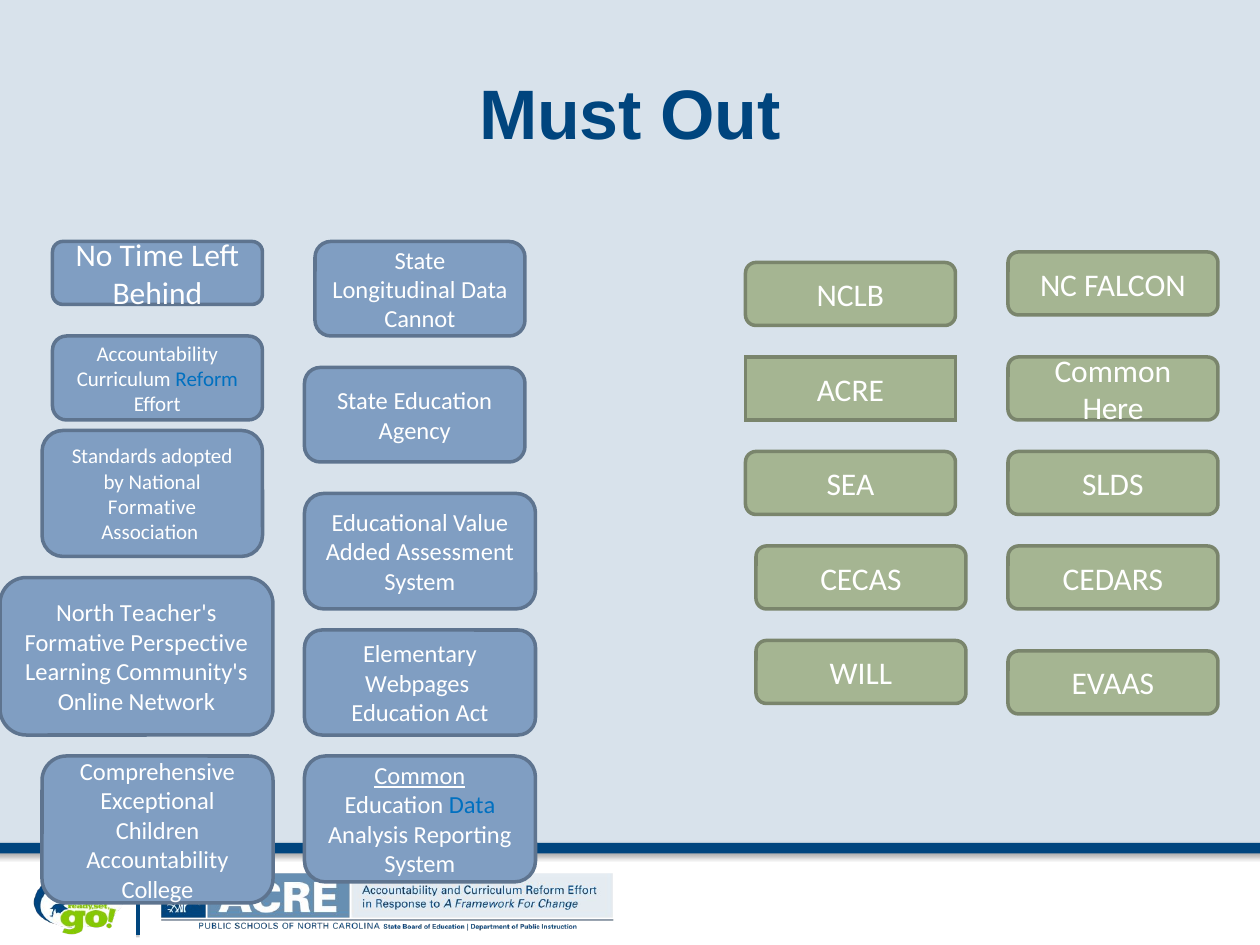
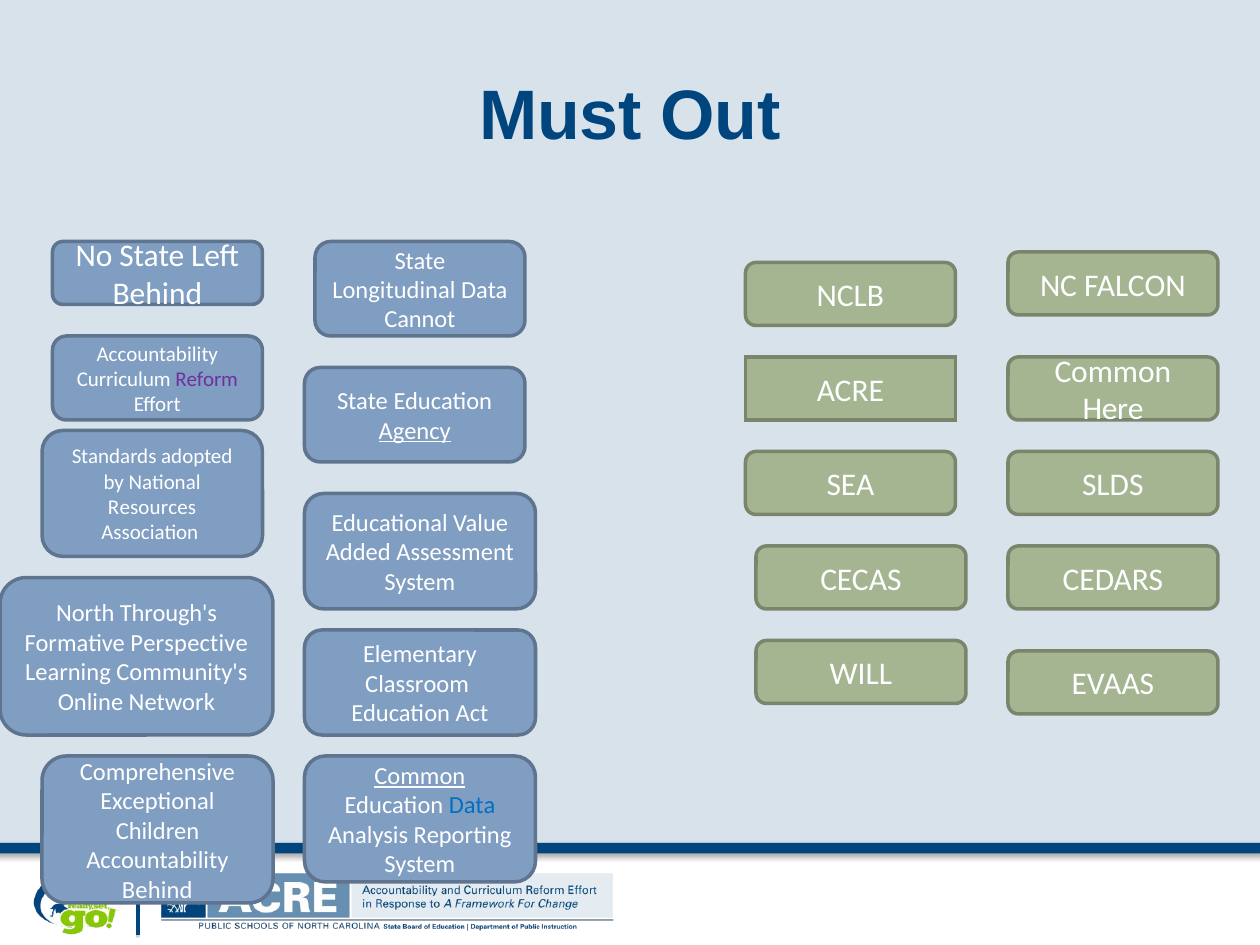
No Time: Time -> State
Reform colour: blue -> purple
Agency underline: none -> present
Formative at (152, 507): Formative -> Resources
Teacher's: Teacher's -> Through's
Webpages: Webpages -> Classroom
College at (157, 890): College -> Behind
